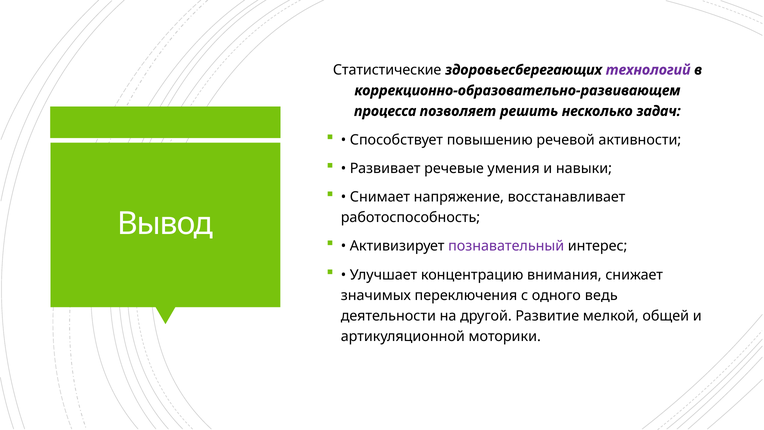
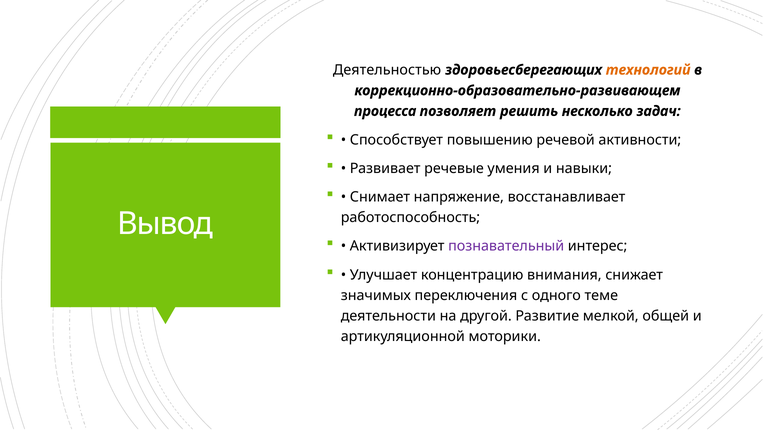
Статистические: Статистические -> Деятельностью
технологий colour: purple -> orange
ведь: ведь -> теме
